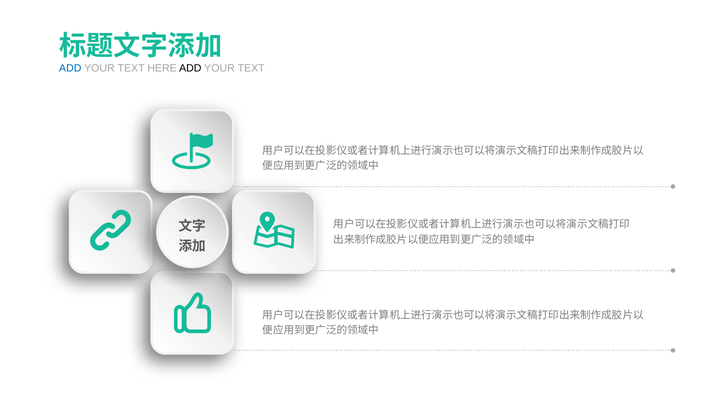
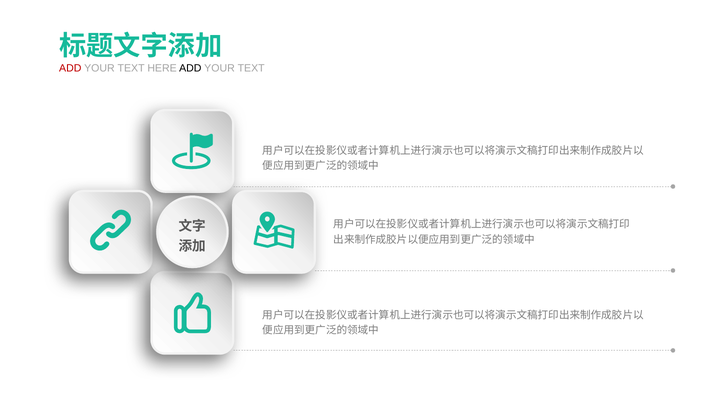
ADD at (70, 68) colour: blue -> red
